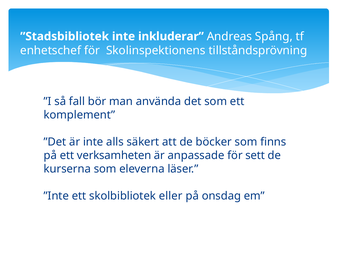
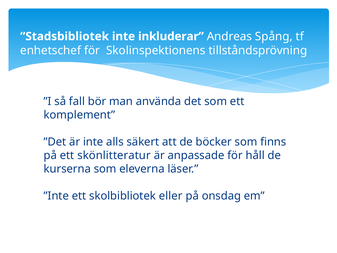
verksamheten: verksamheten -> skönlitteratur
sett: sett -> håll
